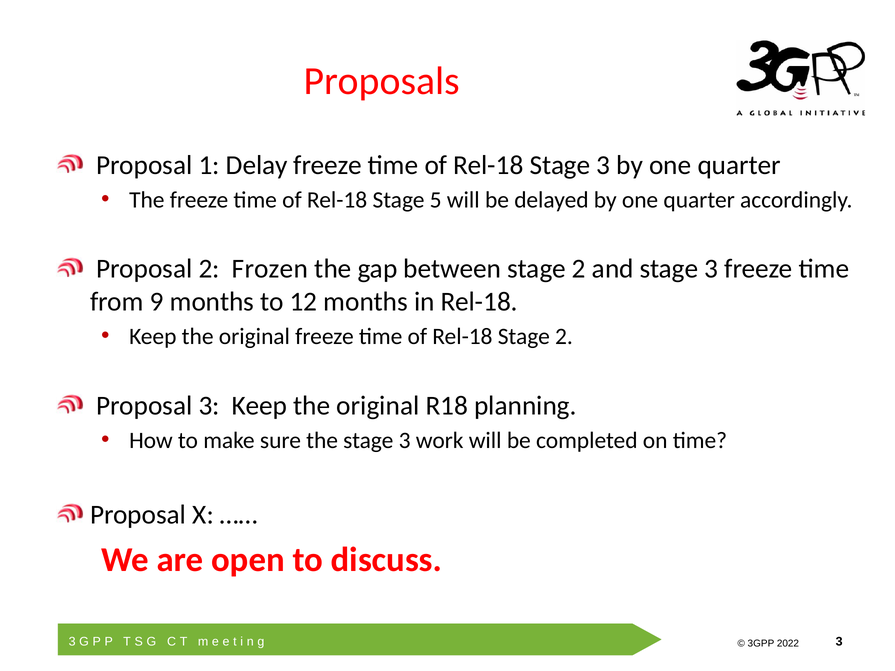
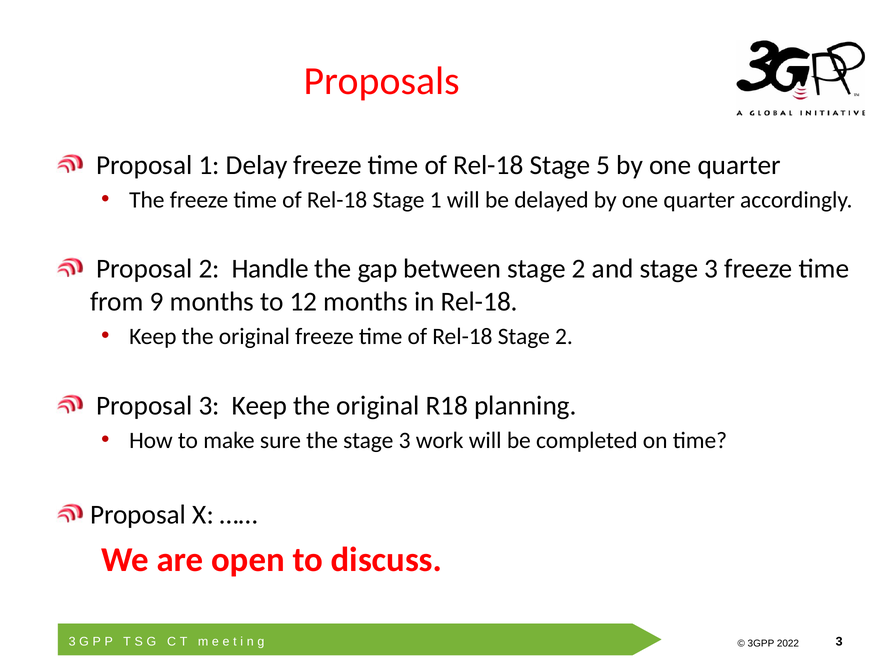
Rel-18 Stage 3: 3 -> 5
Stage 5: 5 -> 1
Frozen: Frozen -> Handle
